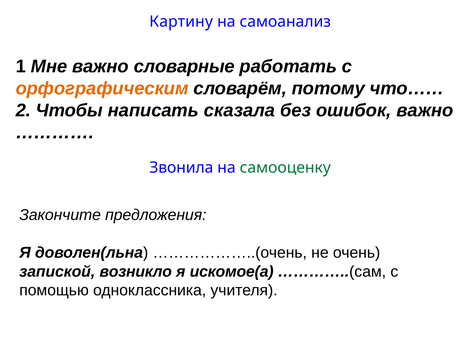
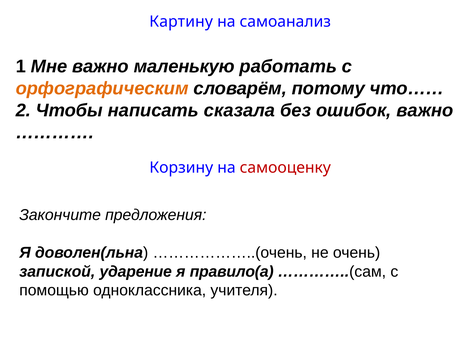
словарные: словарные -> маленькую
Звонила: Звонила -> Корзину
самооценку colour: green -> red
возникло: возникло -> ударение
искомое(а: искомое(а -> правило(а
